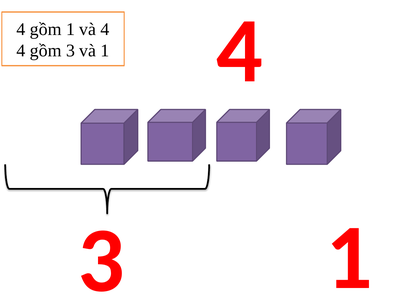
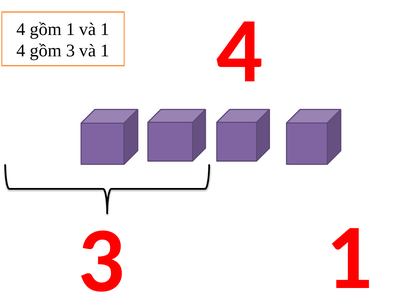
1 và 4: 4 -> 1
